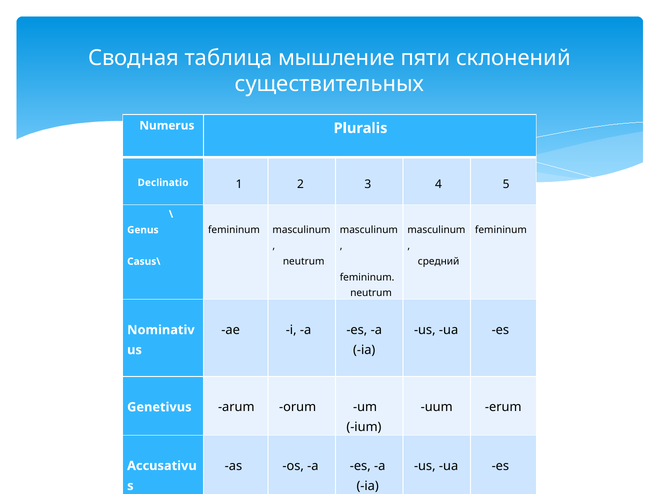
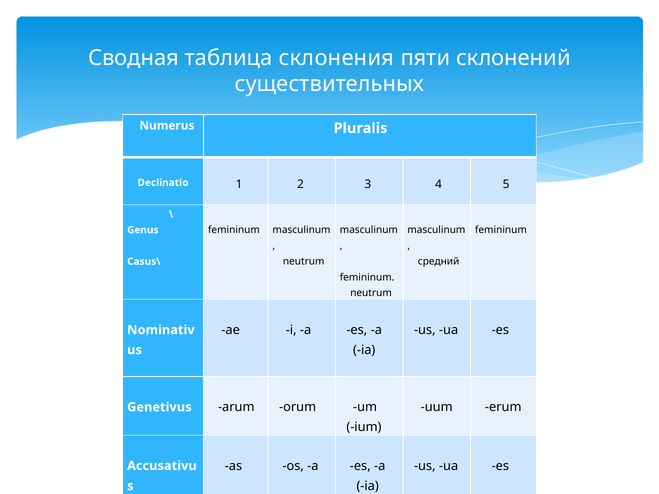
мышление: мышление -> склонения
